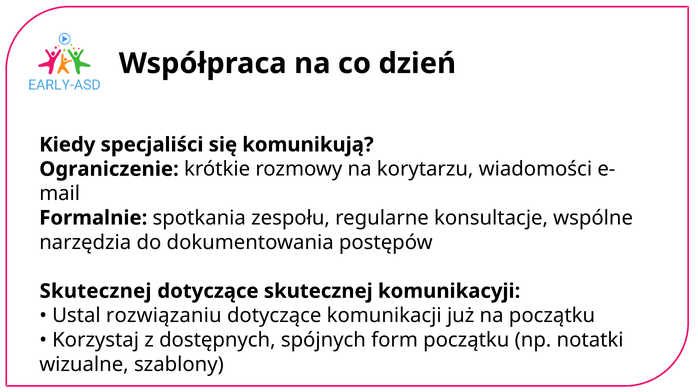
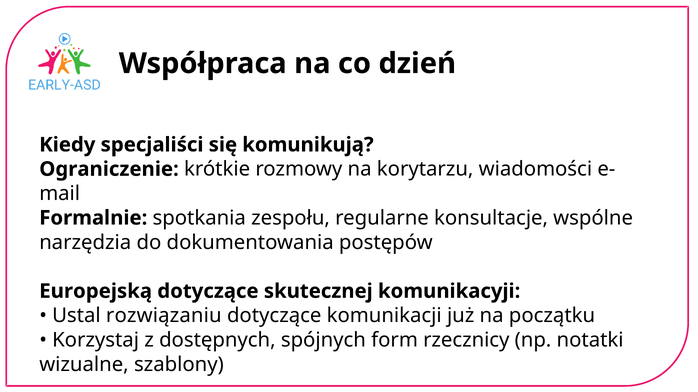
Skutecznej at (96, 292): Skutecznej -> Europejską
form początku: początku -> rzecznicy
